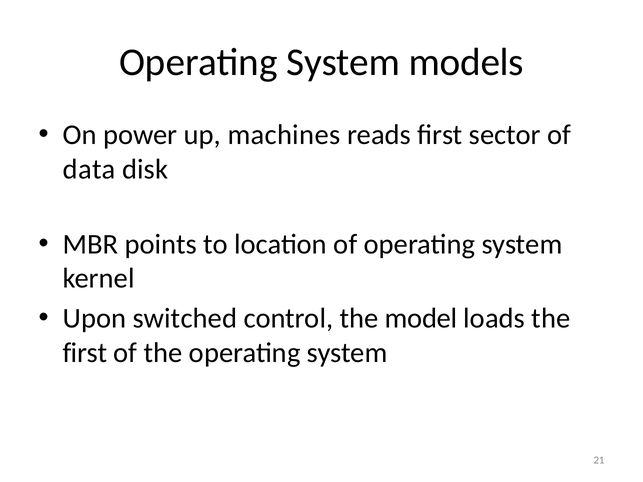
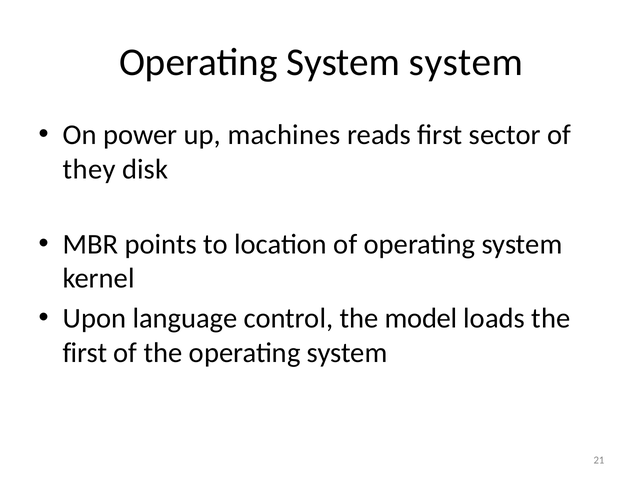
System models: models -> system
data: data -> they
switched: switched -> language
